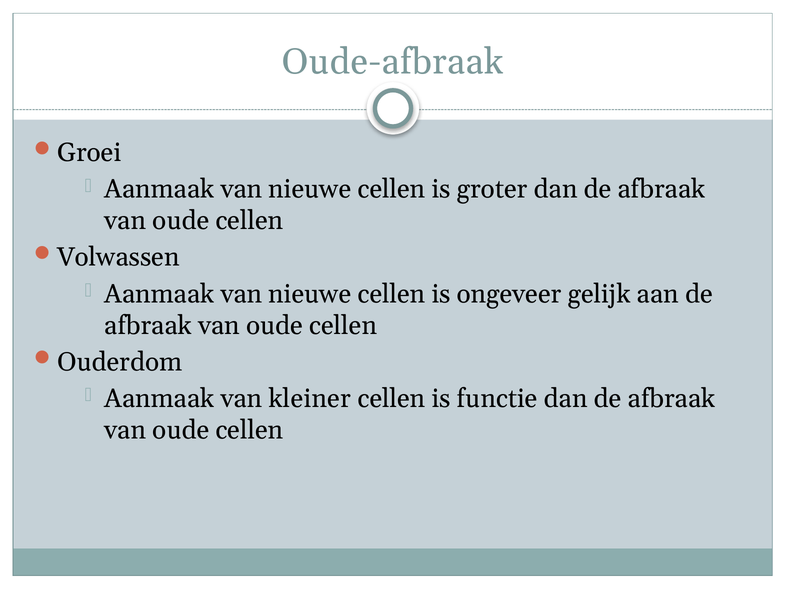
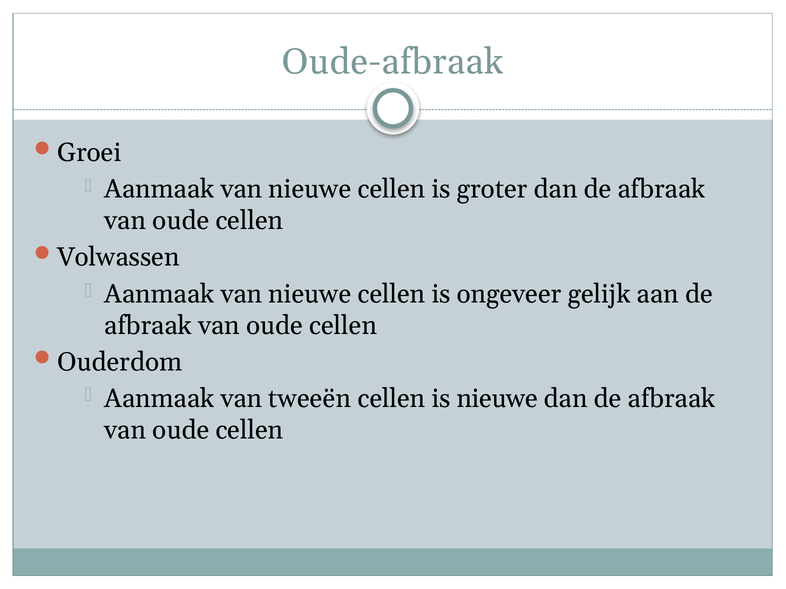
kleiner: kleiner -> tweeën
is functie: functie -> nieuwe
